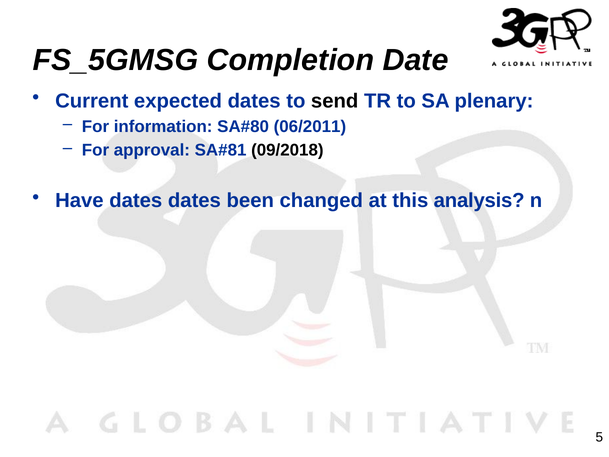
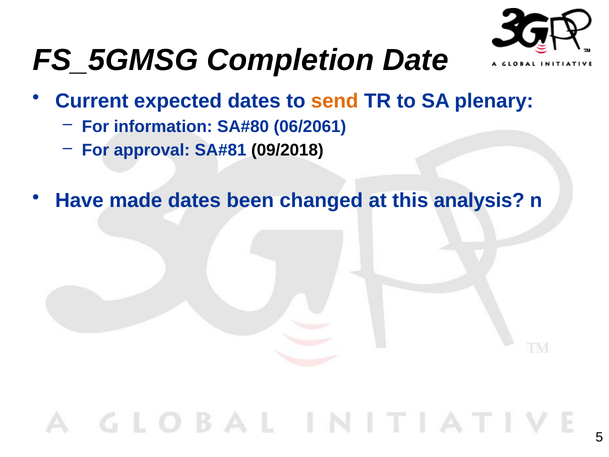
send colour: black -> orange
06/2011: 06/2011 -> 06/2061
Have dates: dates -> made
